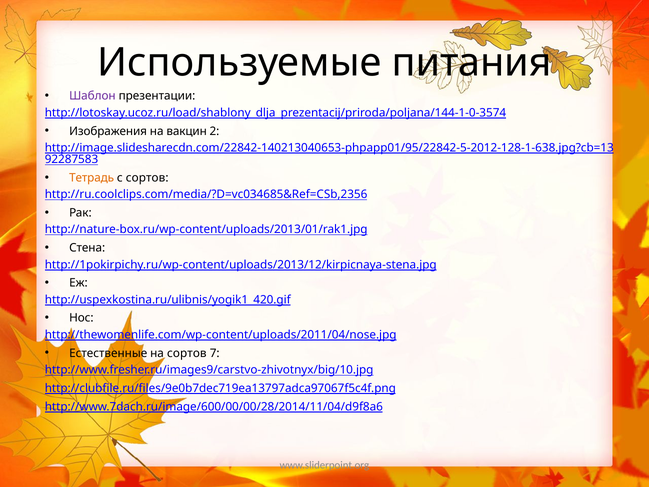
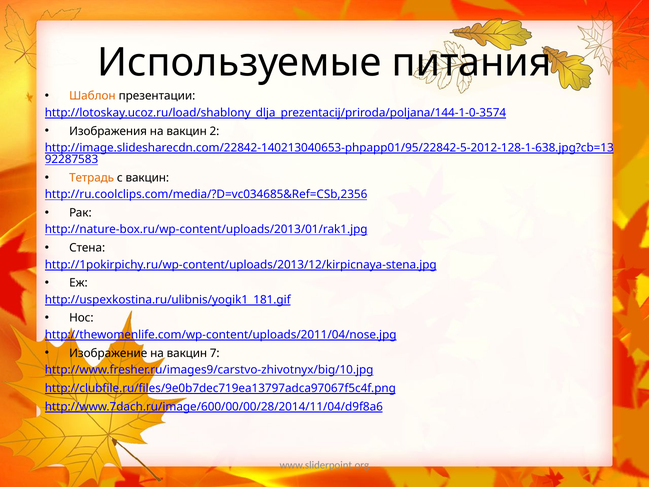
Шаблон colour: purple -> orange
с сортов: сортов -> вакцин
http://uspexkostina.ru/ulibnis/yogik1_420.gif: http://uspexkostina.ru/ulibnis/yogik1_420.gif -> http://uspexkostina.ru/ulibnis/yogik1_181.gif
Естественные: Естественные -> Изображение
сортов at (187, 353): сортов -> вакцин
